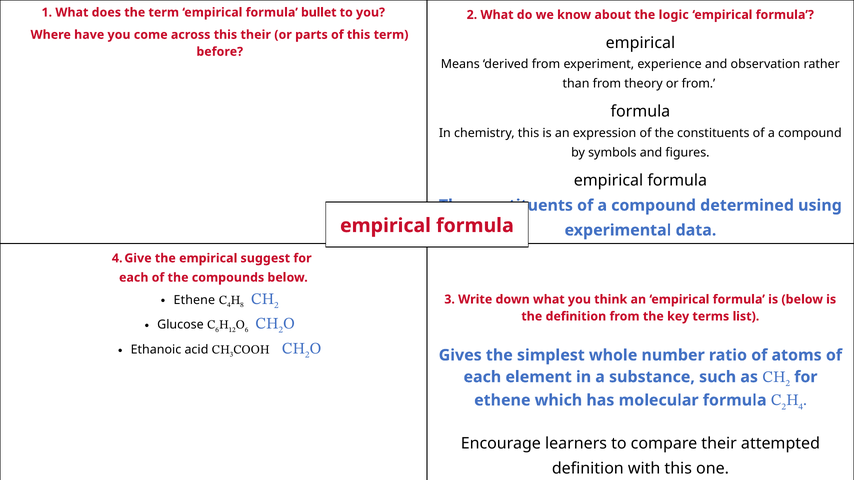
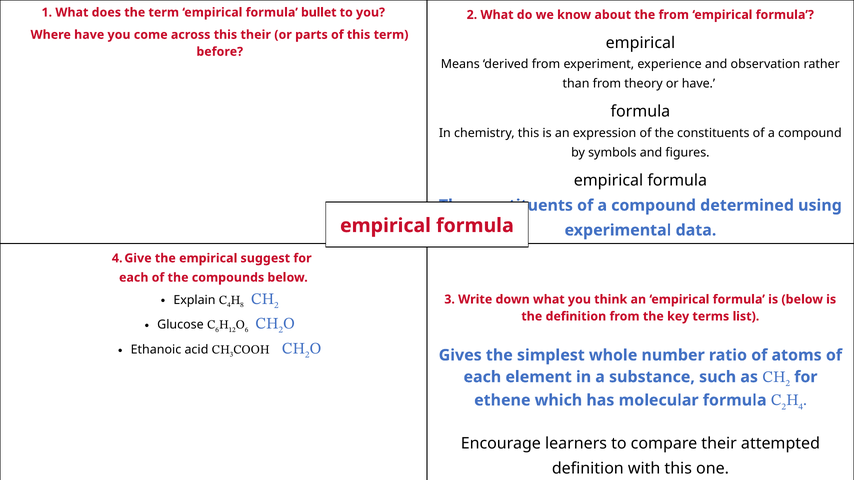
the logic: logic -> from
or from: from -> have
Ethene at (194, 300): Ethene -> Explain
